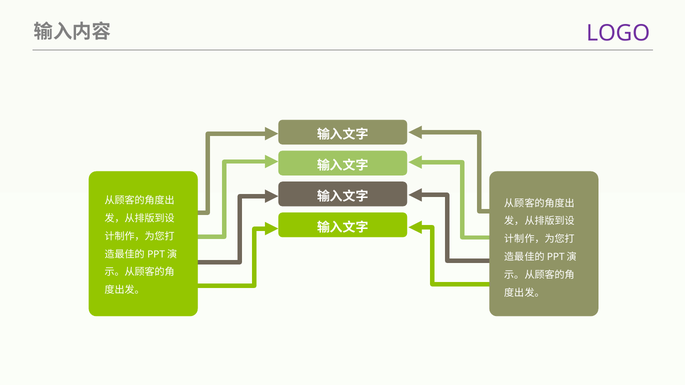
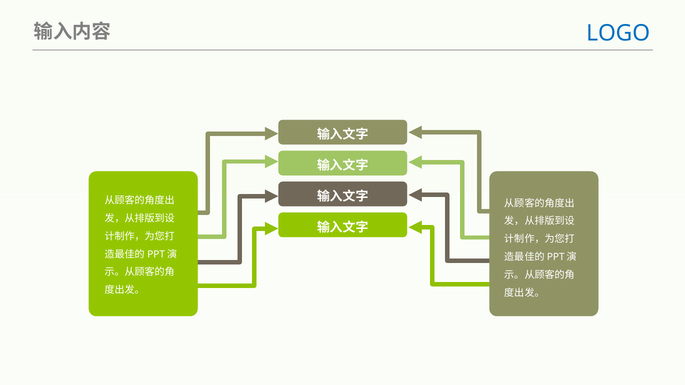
LOGO colour: purple -> blue
